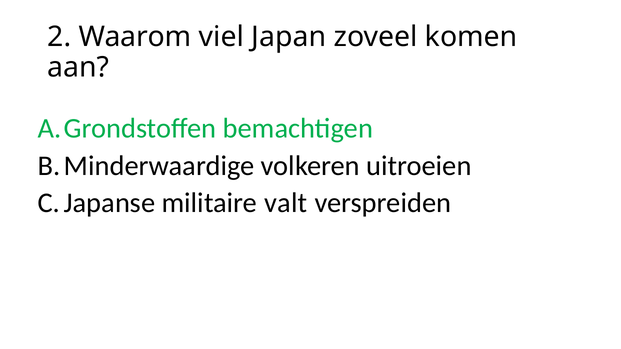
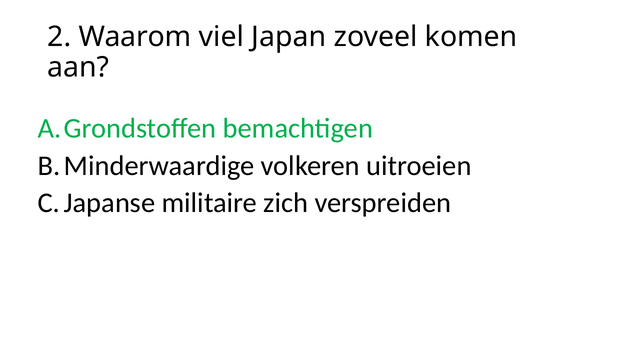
valt: valt -> zich
